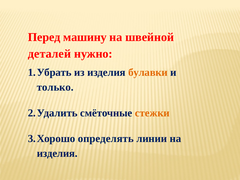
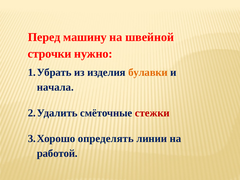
деталей: деталей -> строчки
только: только -> начала
стежки colour: orange -> red
изделия at (57, 153): изделия -> работой
